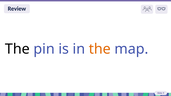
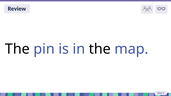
the at (100, 49) colour: orange -> black
